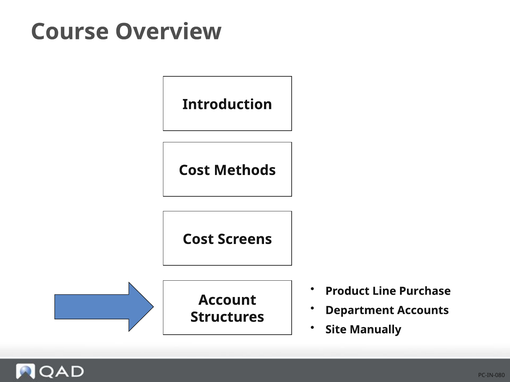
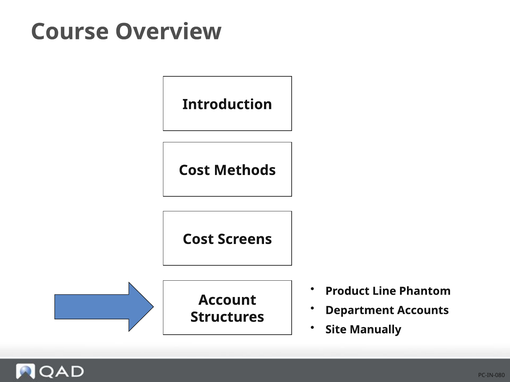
Purchase: Purchase -> Phantom
